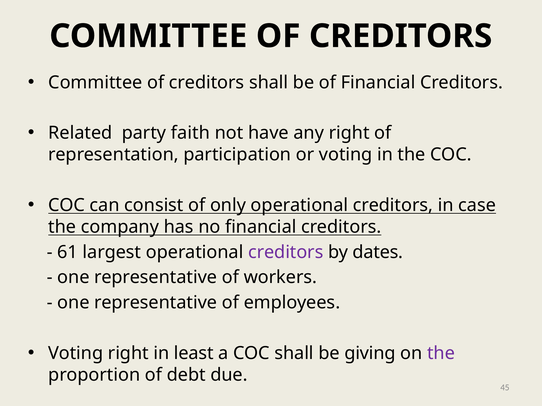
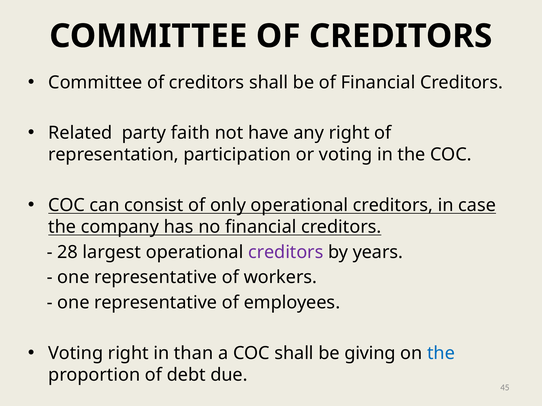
61: 61 -> 28
dates: dates -> years
least: least -> than
the at (441, 354) colour: purple -> blue
